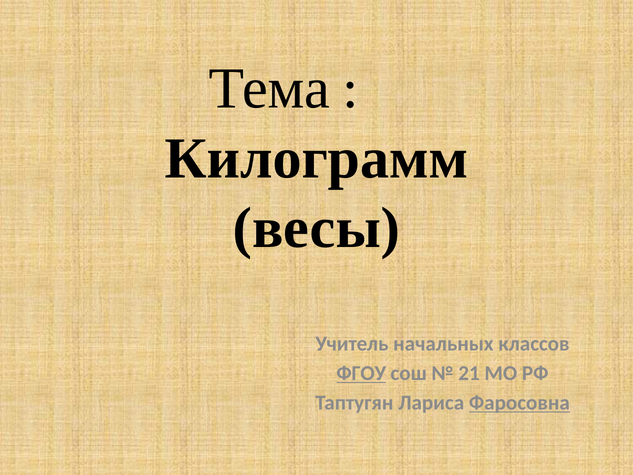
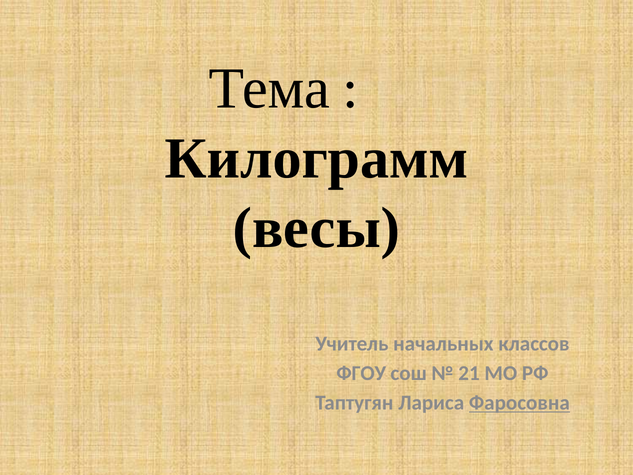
ФГОУ underline: present -> none
